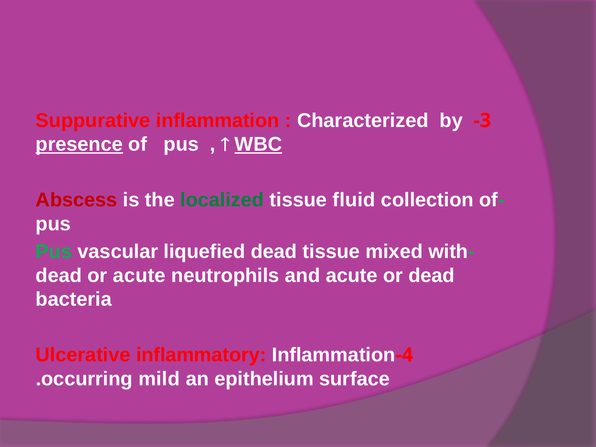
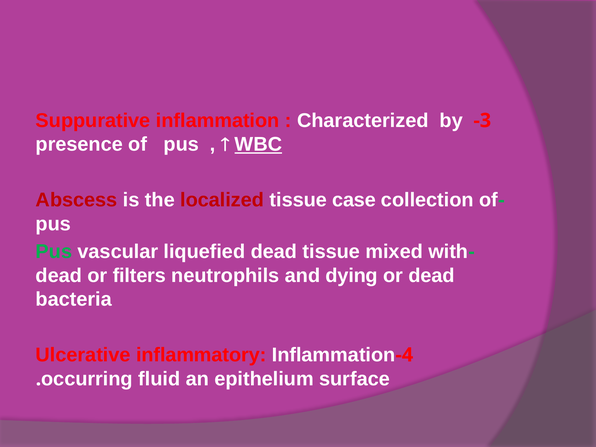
presence underline: present -> none
localized colour: green -> red
fluid: fluid -> case
or acute: acute -> filters
and acute: acute -> dying
mild: mild -> fluid
